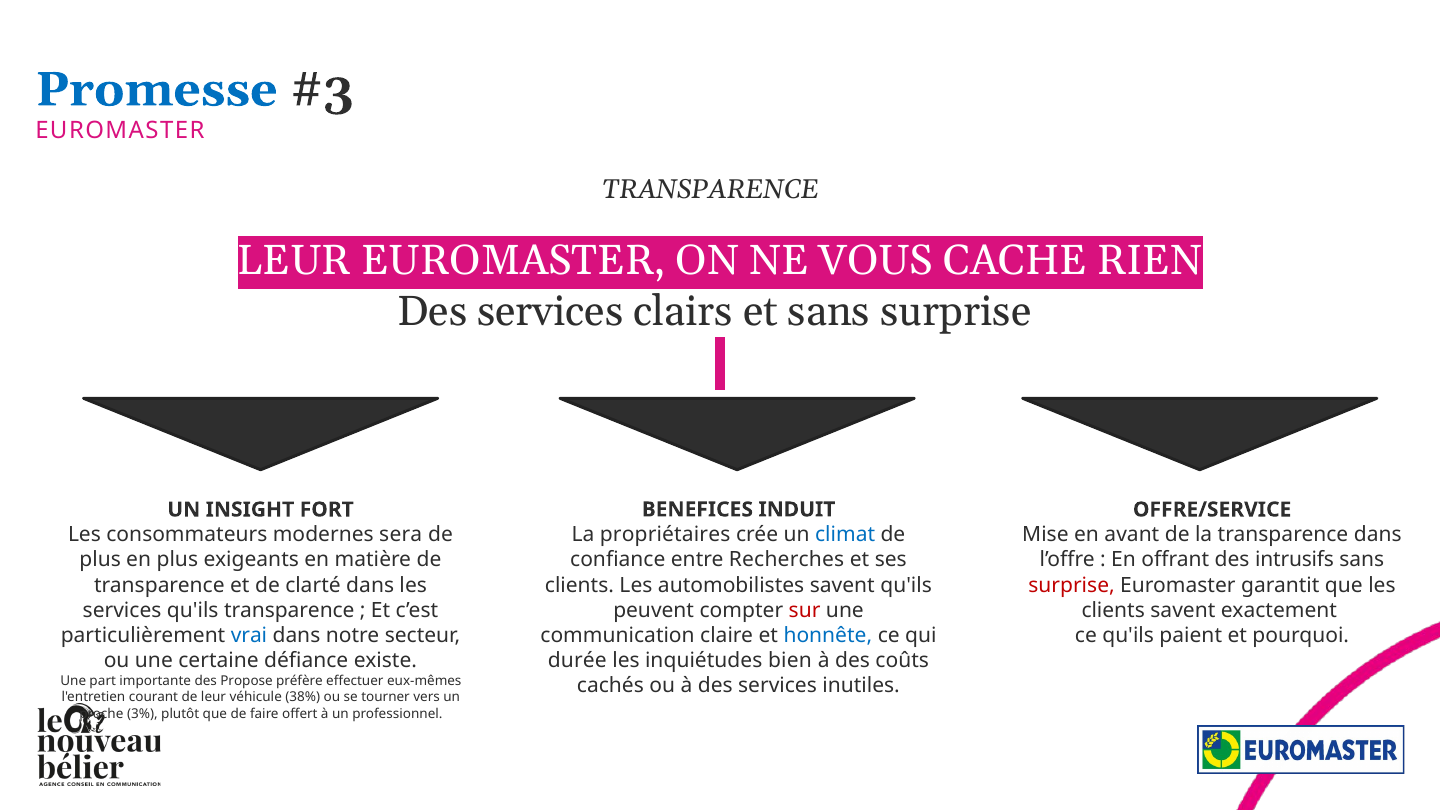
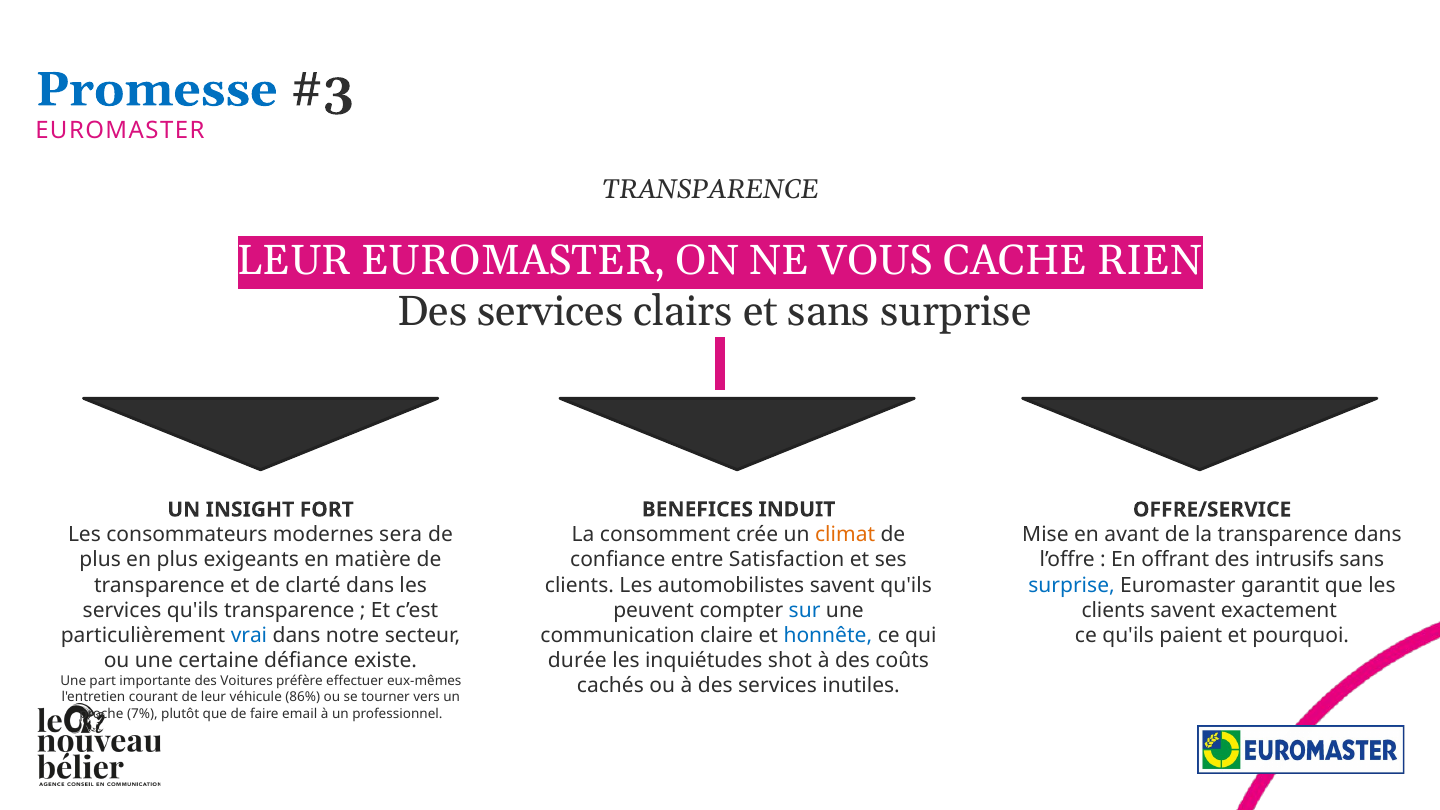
propriétaires: propriétaires -> consomment
climat colour: blue -> orange
Recherches: Recherches -> Satisfaction
surprise at (1072, 585) colour: red -> blue
sur colour: red -> blue
bien: bien -> shot
Propose: Propose -> Voitures
38%: 38% -> 86%
3%: 3% -> 7%
offert: offert -> email
